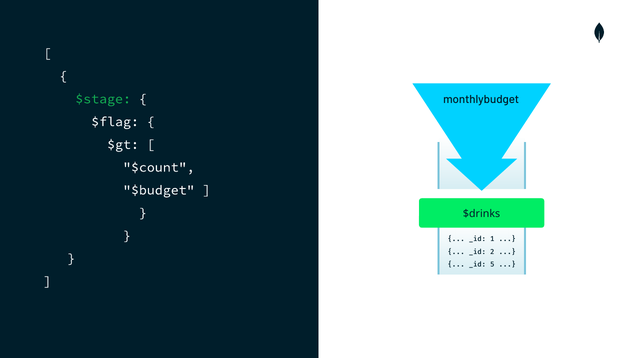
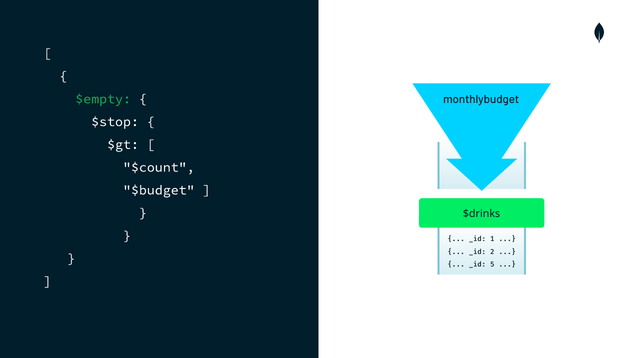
$stage: $stage -> $empty
$flag: $flag -> $stop
